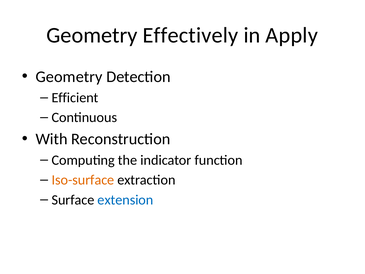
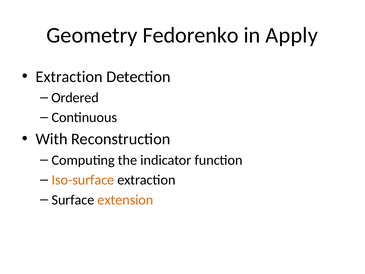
Effectively: Effectively -> Fedorenko
Geometry at (69, 77): Geometry -> Extraction
Efficient: Efficient -> Ordered
extension colour: blue -> orange
